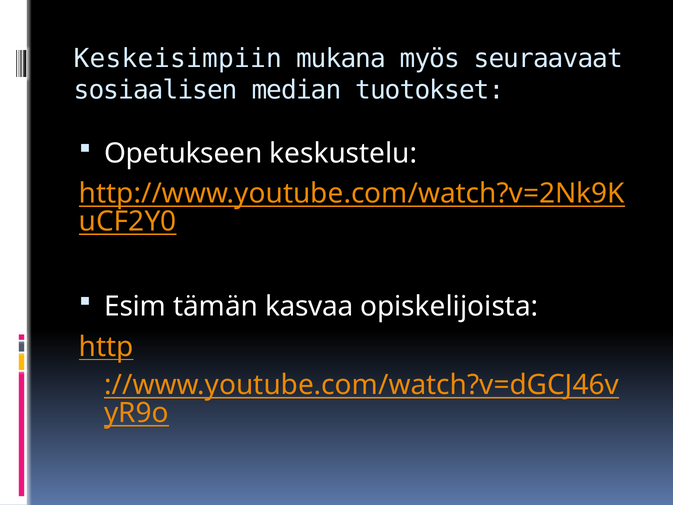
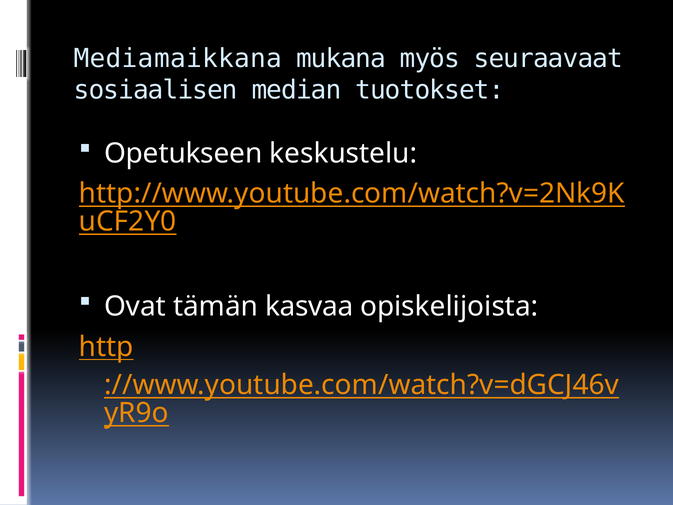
Keskeisimpiin: Keskeisimpiin -> Mediamaikkana
Esim: Esim -> Ovat
